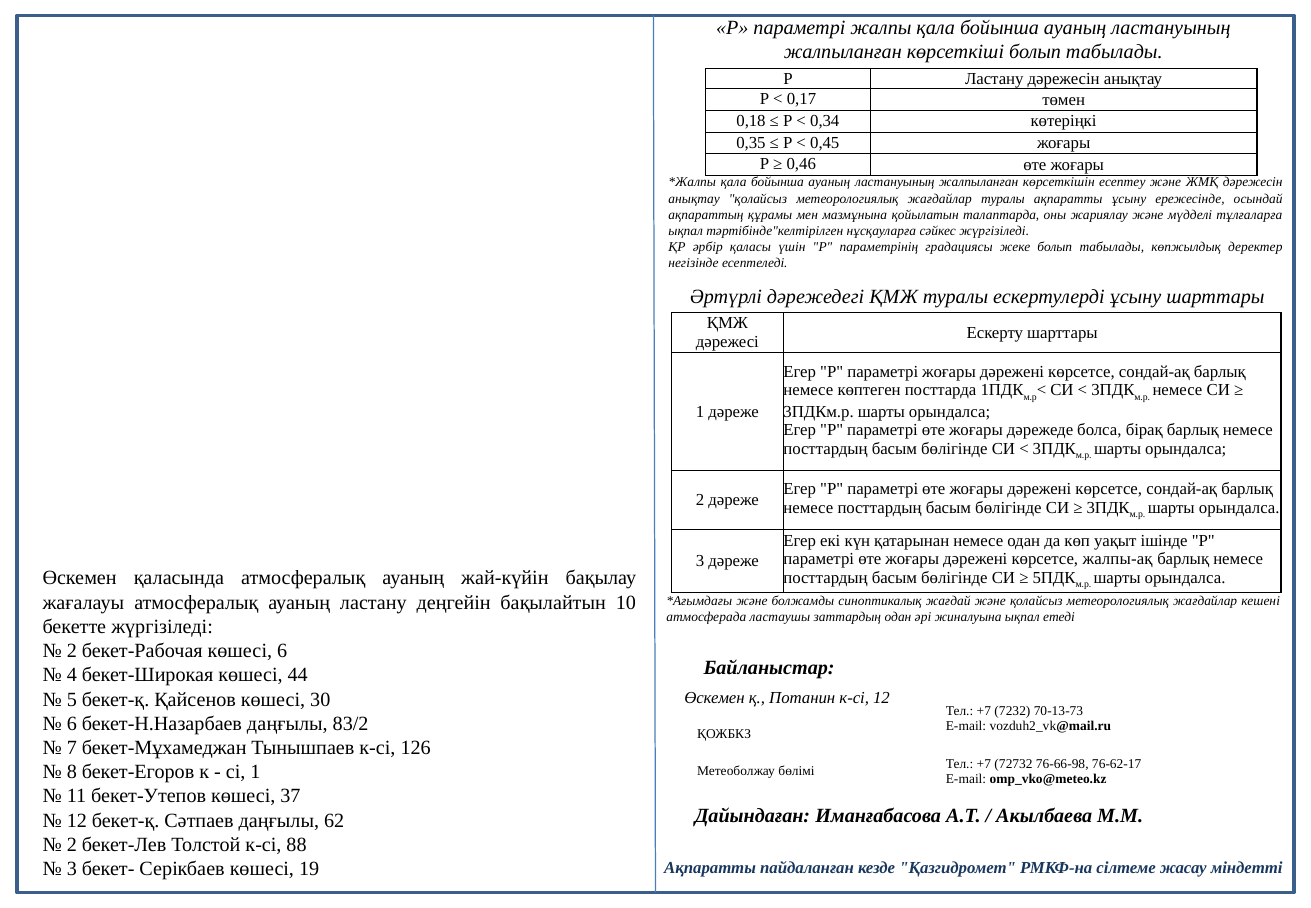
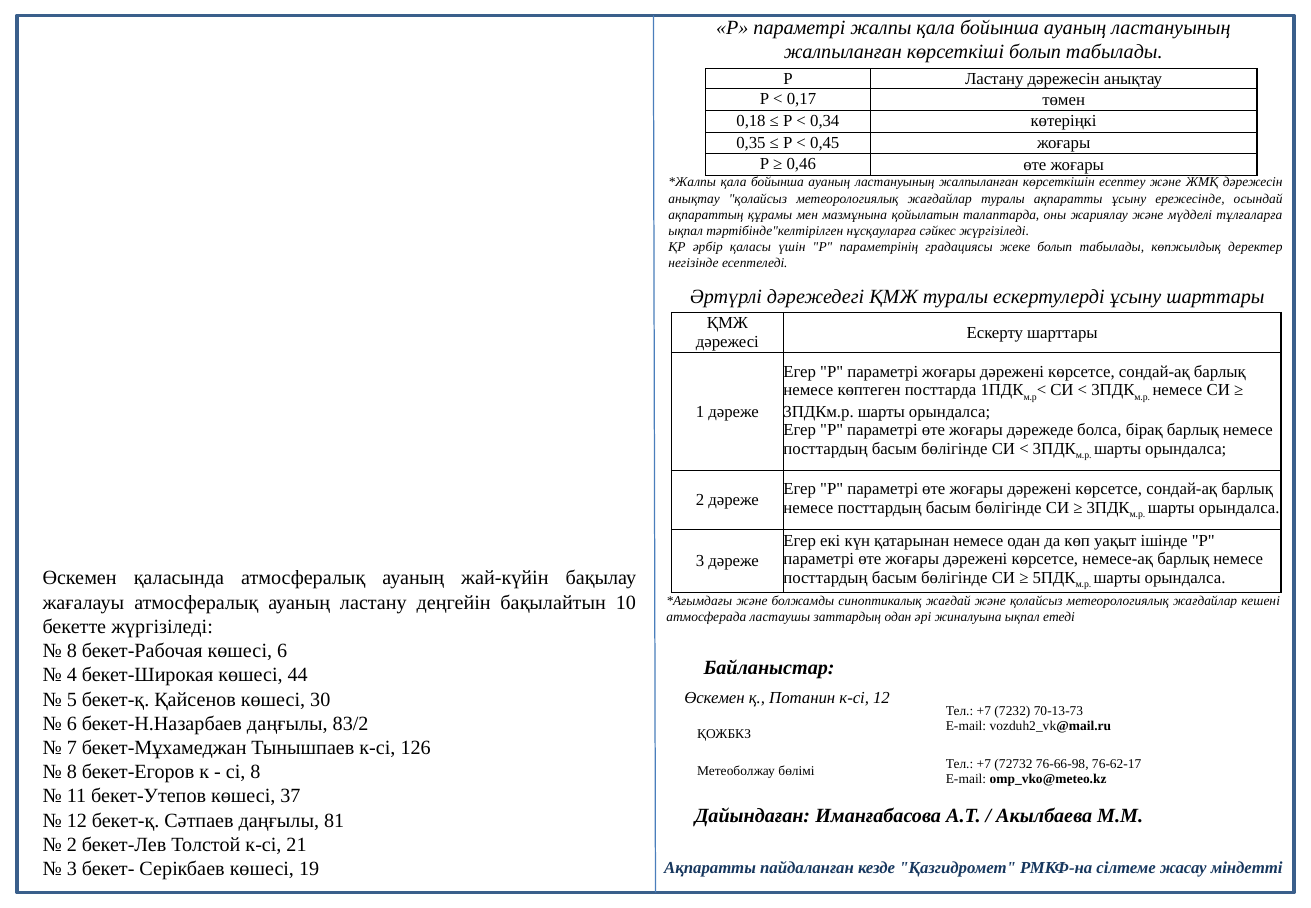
жалпы-ақ: жалпы-ақ -> немесе-ақ
2 at (72, 651): 2 -> 8
сі 1: 1 -> 8
62: 62 -> 81
88: 88 -> 21
